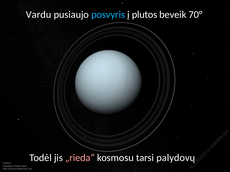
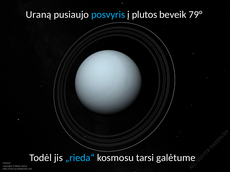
Vardu: Vardu -> Uraną
70°: 70° -> 79°
„rieda“ colour: pink -> light blue
palydovų: palydovų -> galėtume
